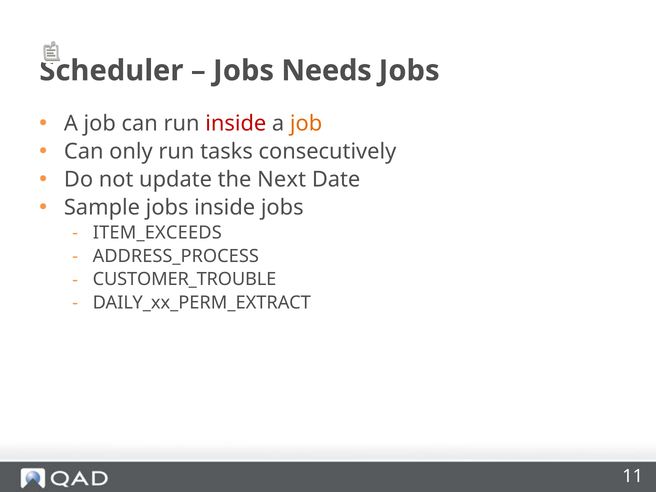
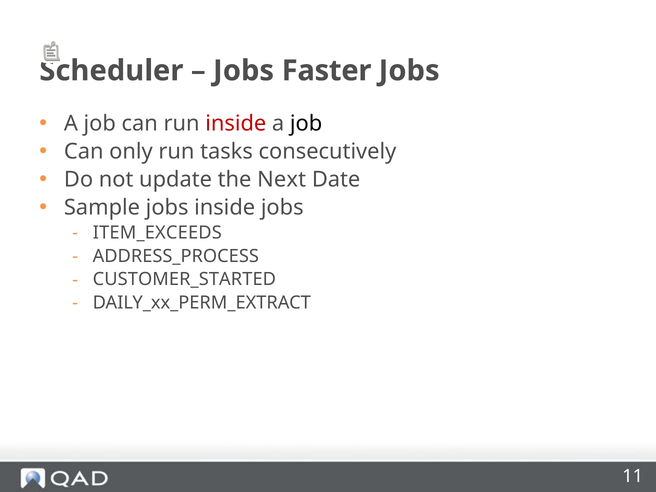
Needs: Needs -> Faster
job at (306, 124) colour: orange -> black
CUSTOMER_TROUBLE: CUSTOMER_TROUBLE -> CUSTOMER_STARTED
